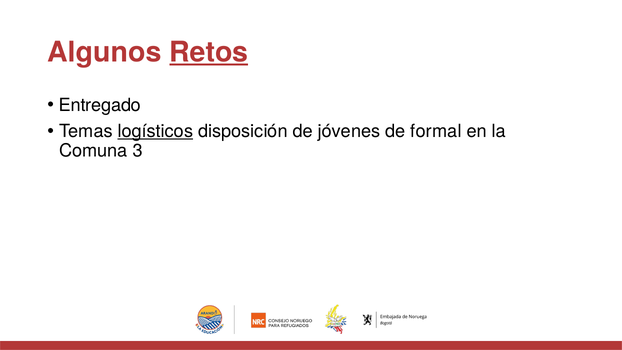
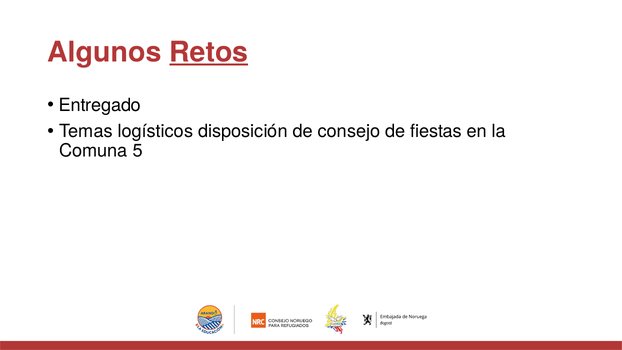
logísticos underline: present -> none
jóvenes: jóvenes -> consejo
formal: formal -> fiestas
3: 3 -> 5
